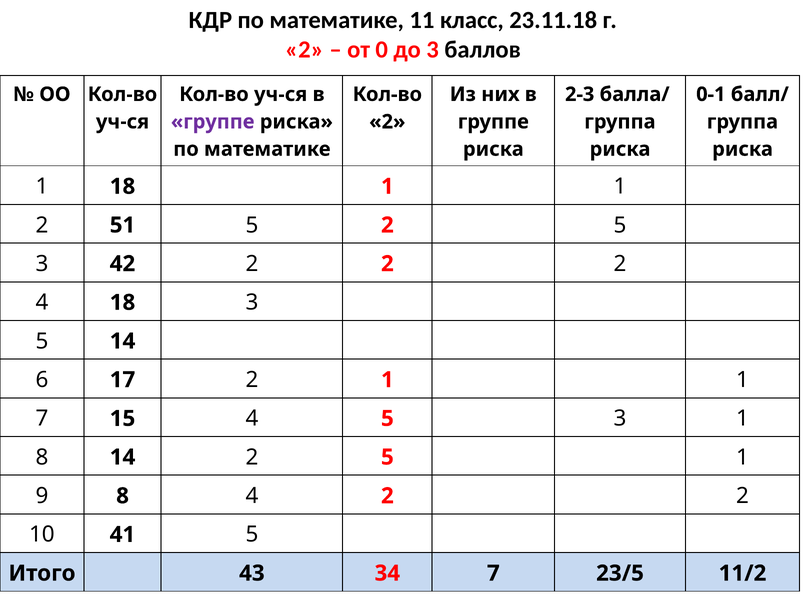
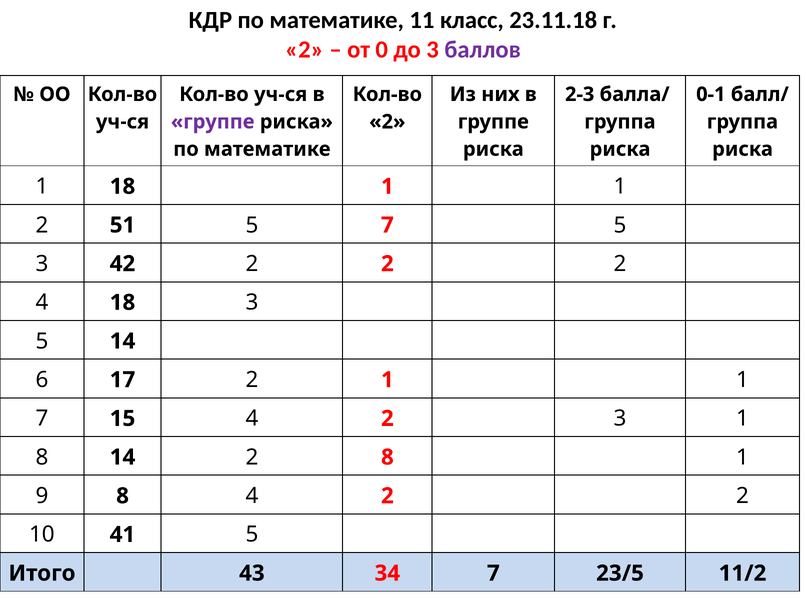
баллов colour: black -> purple
5 2: 2 -> 7
15 4 5: 5 -> 2
14 2 5: 5 -> 8
